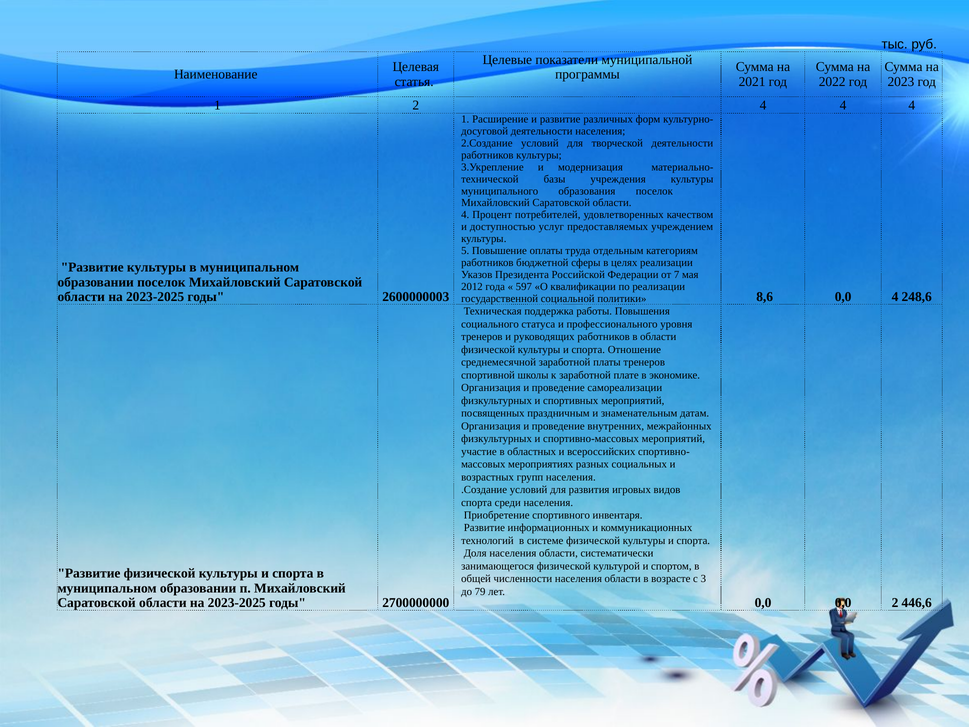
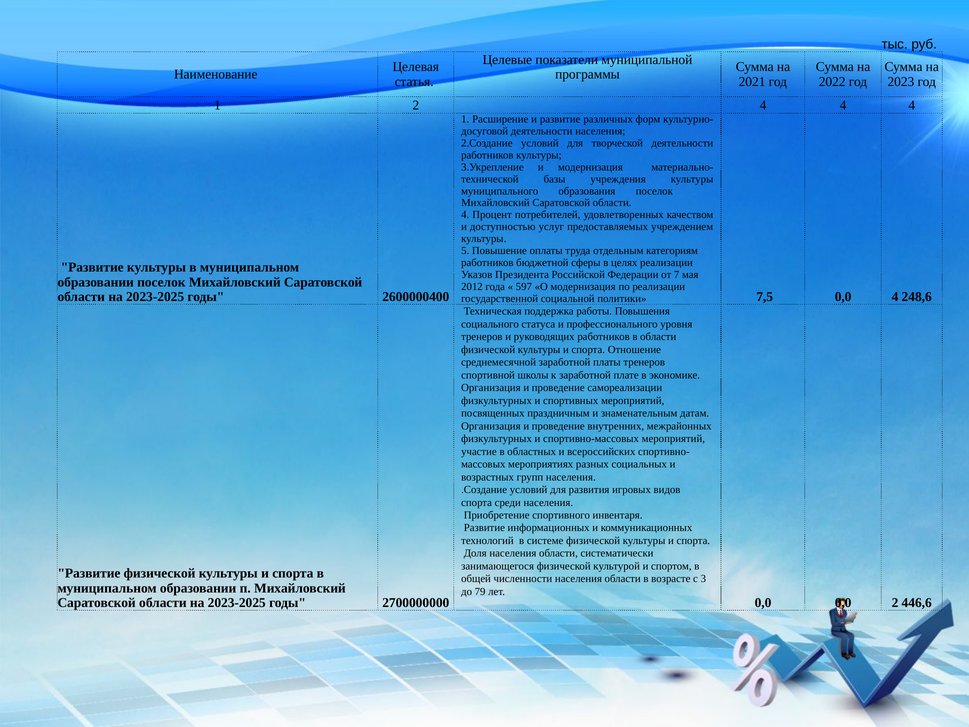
О квалификации: квалификации -> модернизация
2600000003: 2600000003 -> 2600000400
8,6: 8,6 -> 7,5
